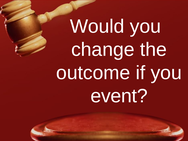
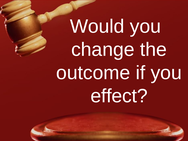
event: event -> effect
